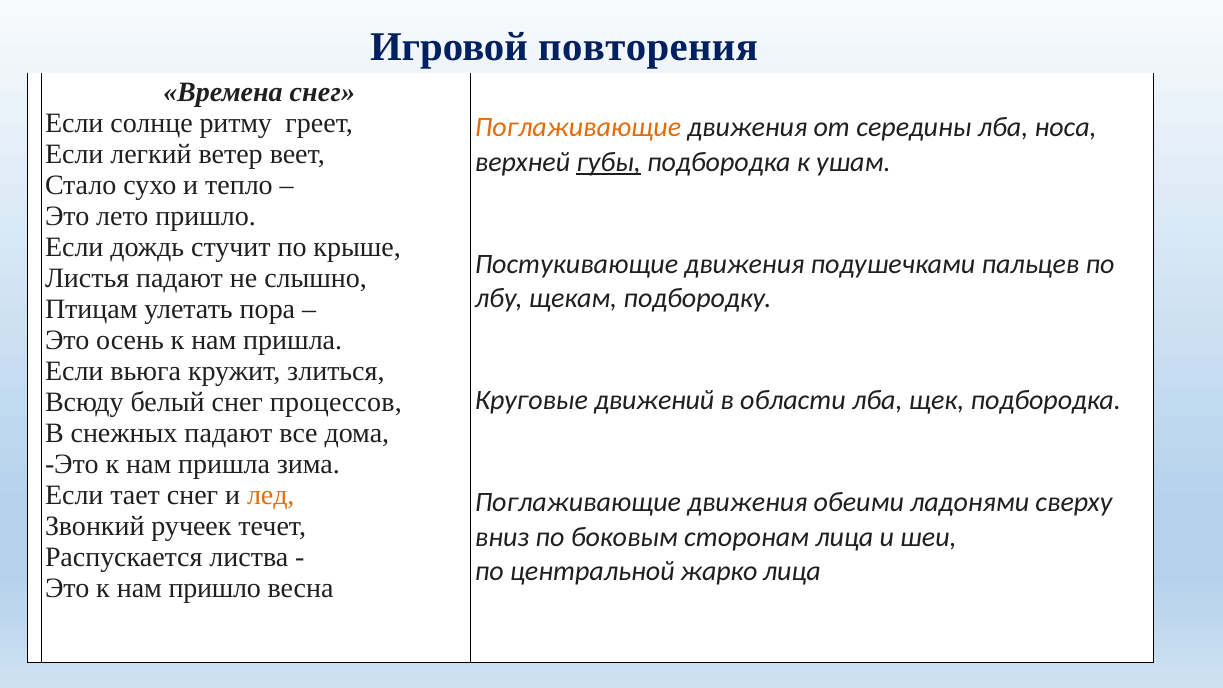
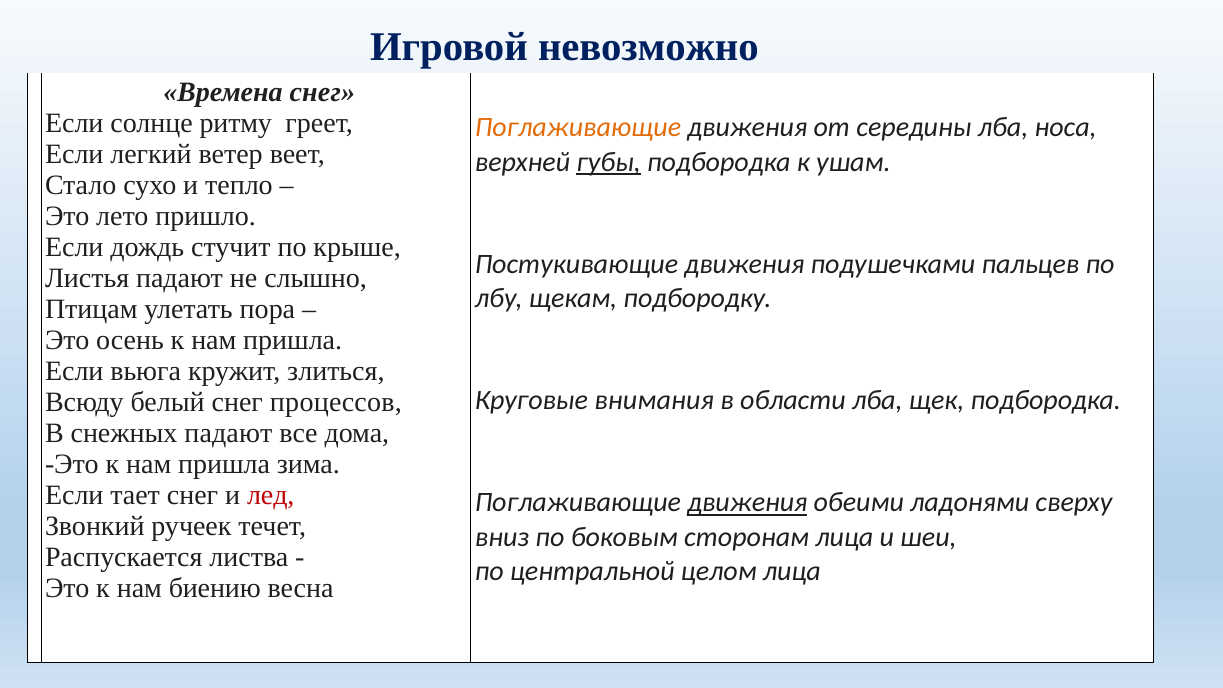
повторения: повторения -> невозможно
движений: движений -> внимания
лед colour: orange -> red
движения at (747, 503) underline: none -> present
жарко: жарко -> целом
нам пришло: пришло -> биению
